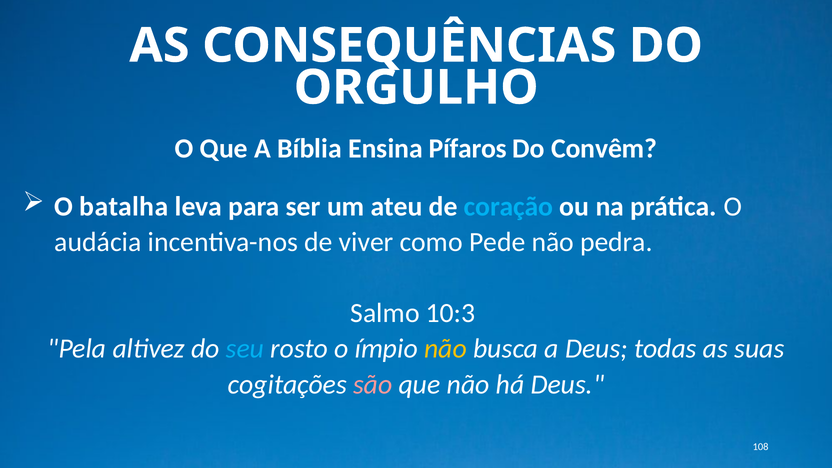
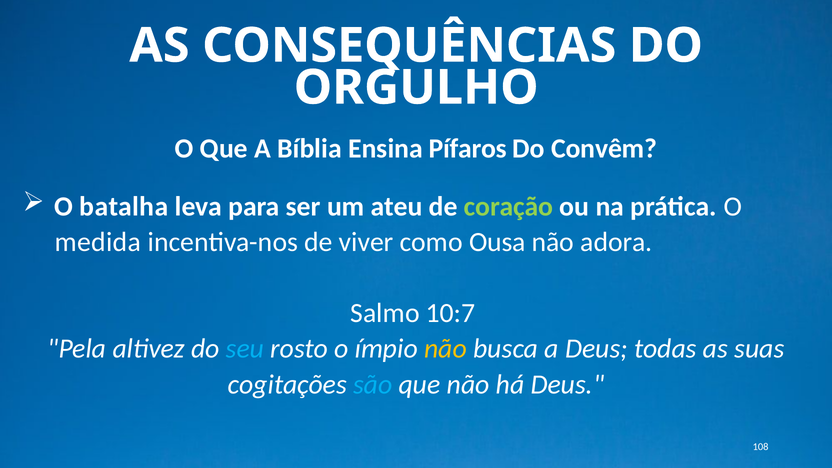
coração colour: light blue -> light green
audácia: audácia -> medida
Pede: Pede -> Ousa
pedra: pedra -> adora
10:3: 10:3 -> 10:7
são colour: pink -> light blue
